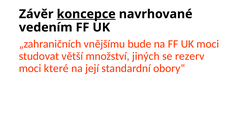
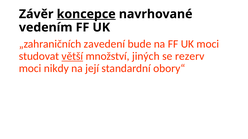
vnějšímu: vnějšímu -> zavedení
větší underline: none -> present
které: které -> nikdy
